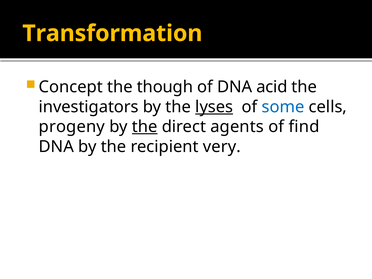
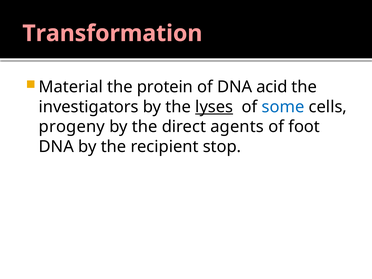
Transformation colour: yellow -> pink
Concept: Concept -> Material
though: though -> protein
the at (145, 127) underline: present -> none
find: find -> foot
very: very -> stop
